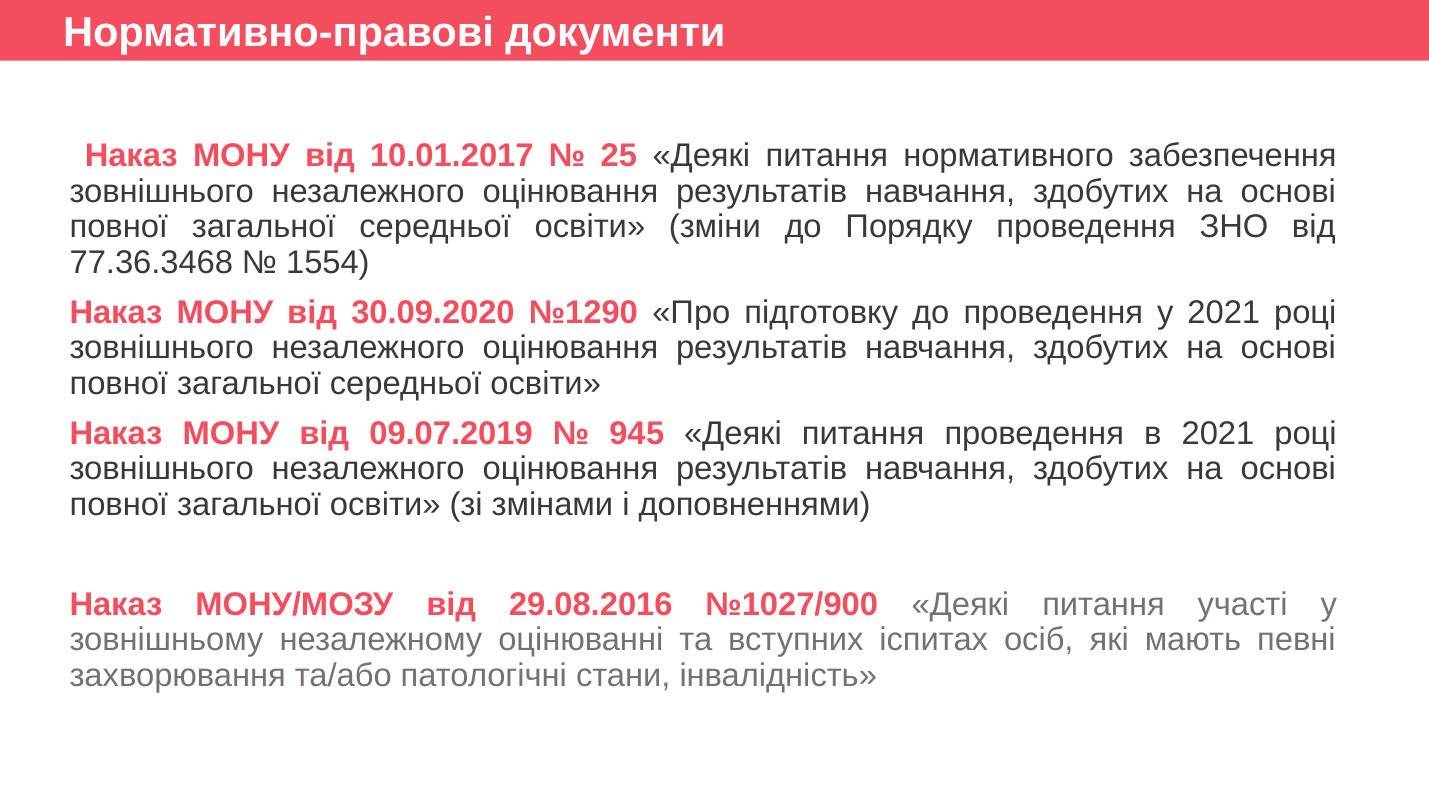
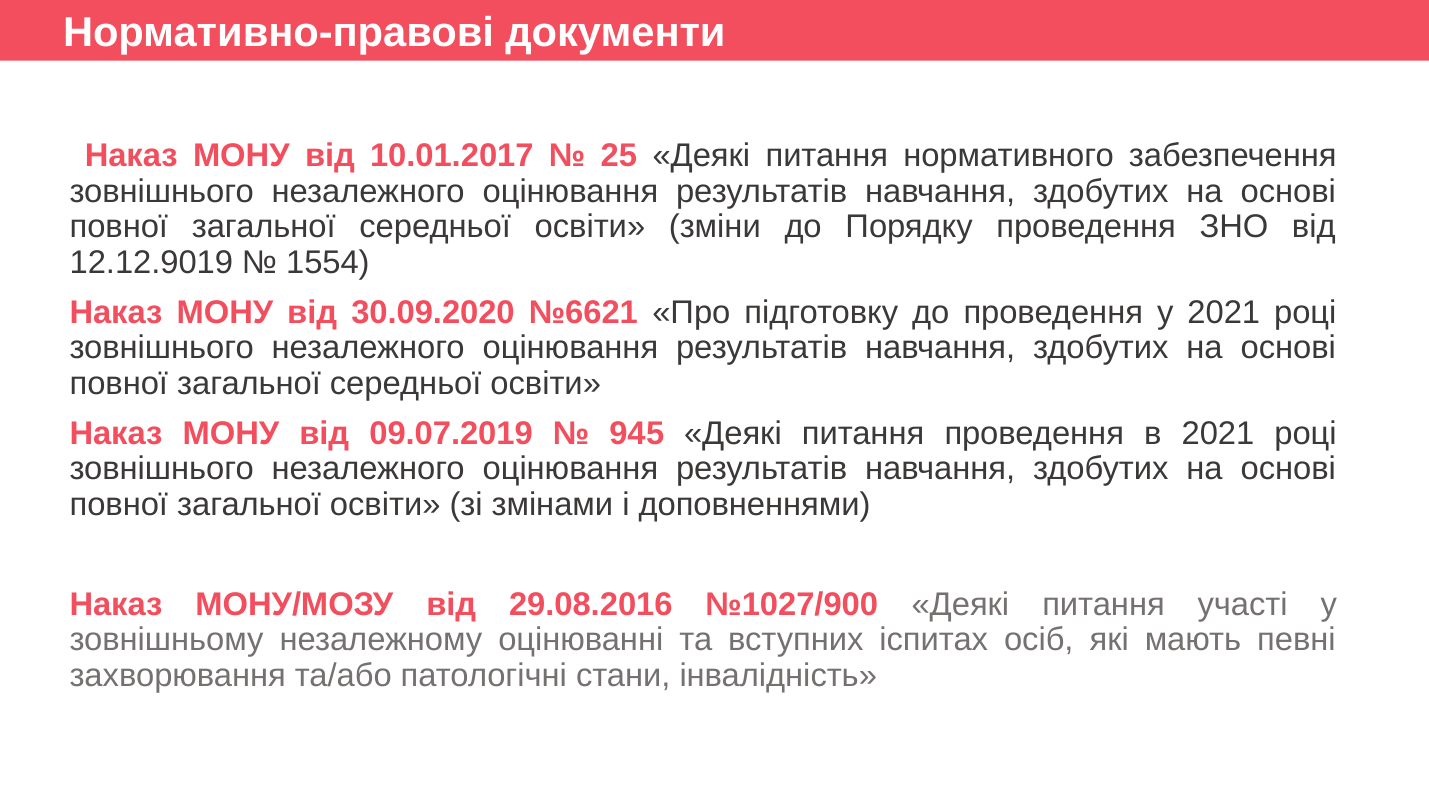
77.36.3468: 77.36.3468 -> 12.12.9019
№1290: №1290 -> №6621
